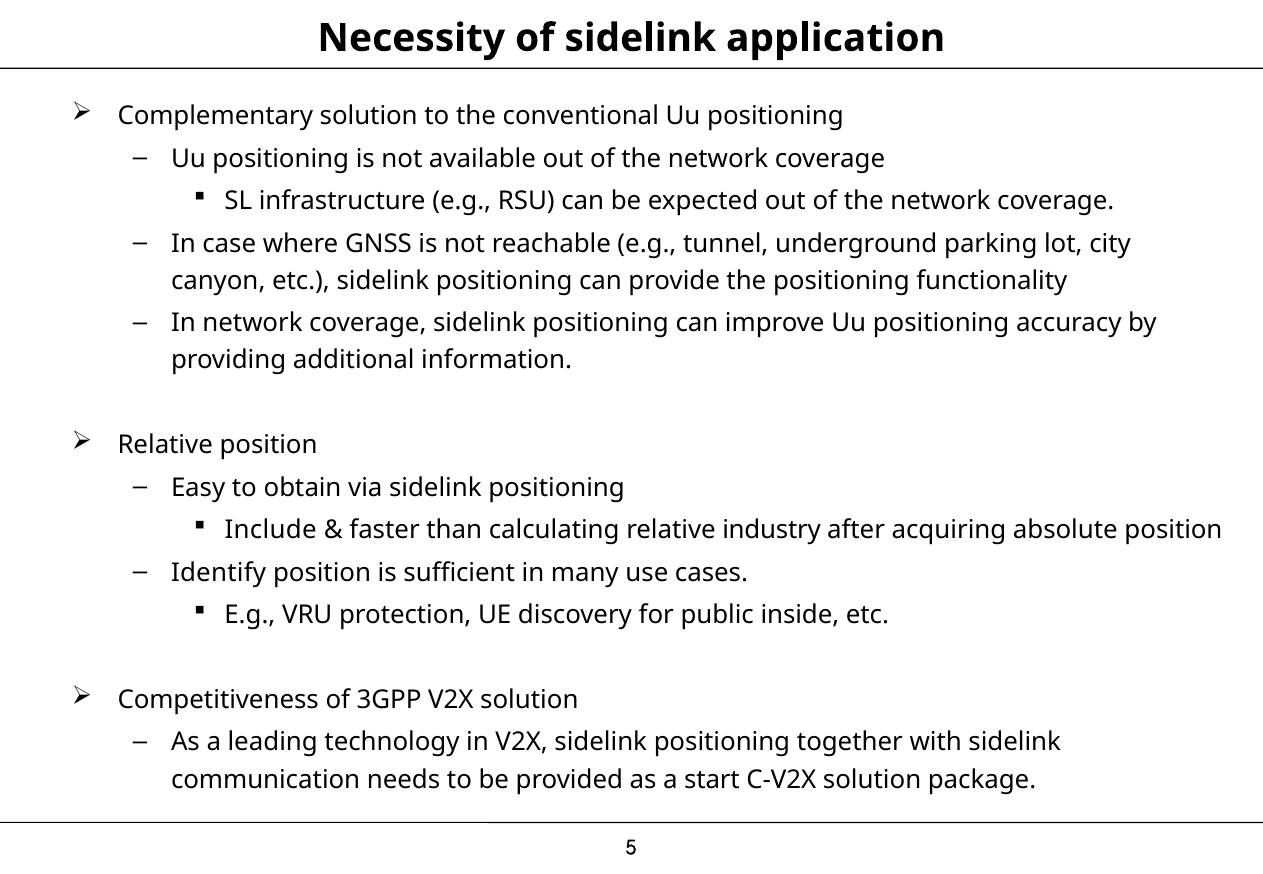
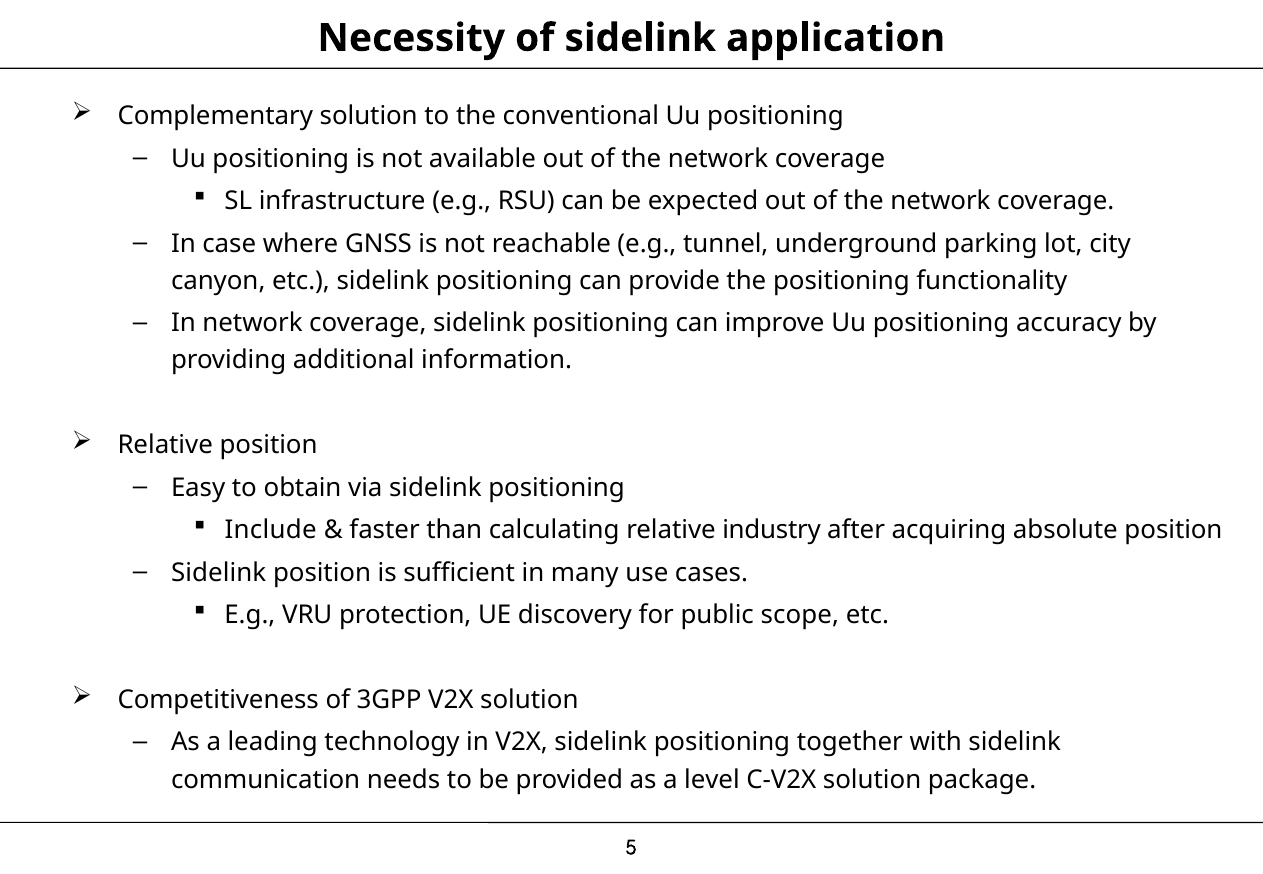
Identify at (219, 573): Identify -> Sidelink
inside: inside -> scope
start: start -> level
